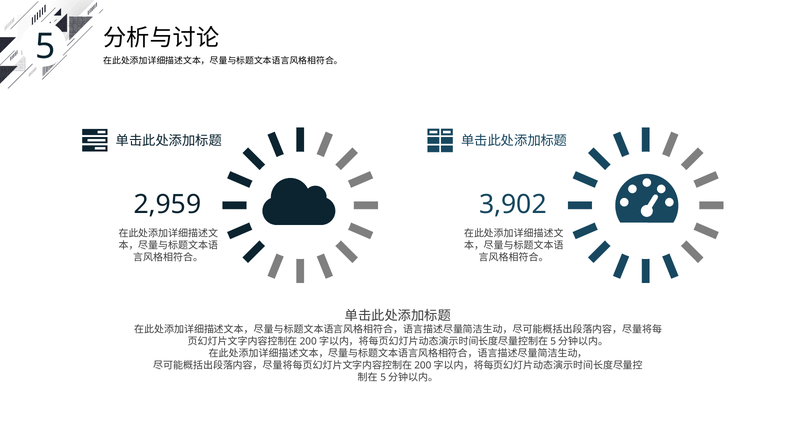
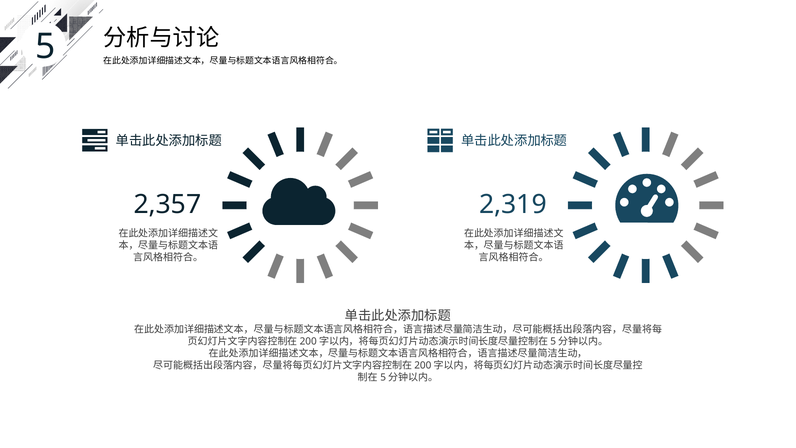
2,959: 2,959 -> 2,357
3,902: 3,902 -> 2,319
